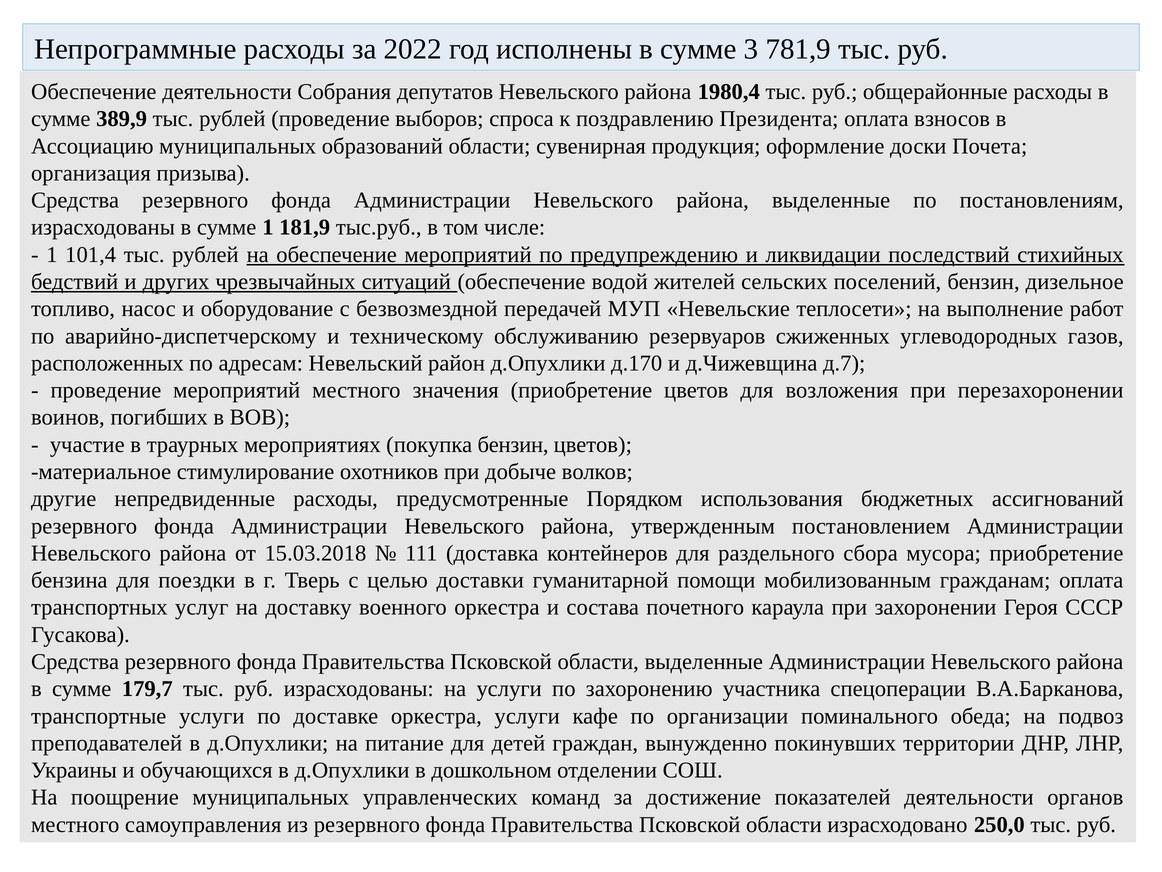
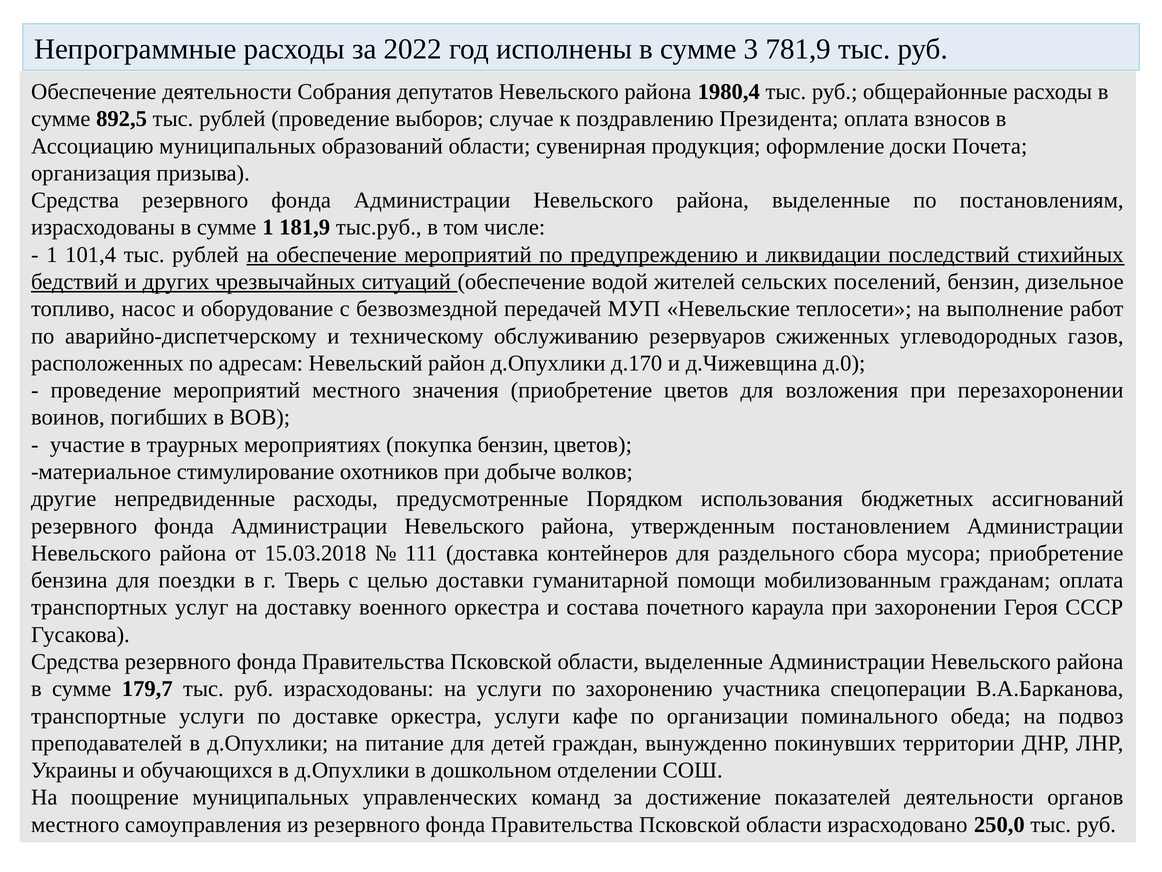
389,9: 389,9 -> 892,5
спроса: спроса -> случае
д.7: д.7 -> д.0
